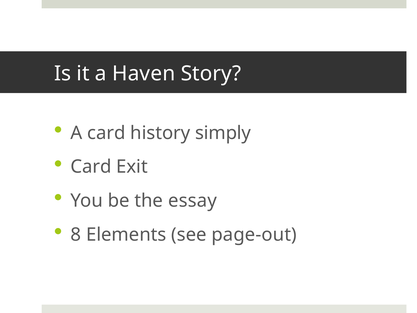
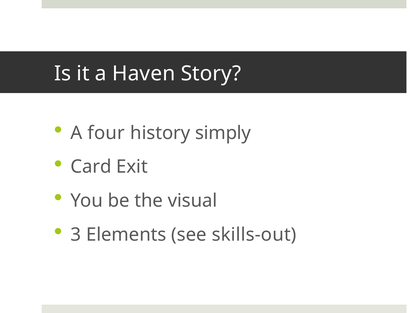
A card: card -> four
essay: essay -> visual
8: 8 -> 3
page-out: page-out -> skills-out
